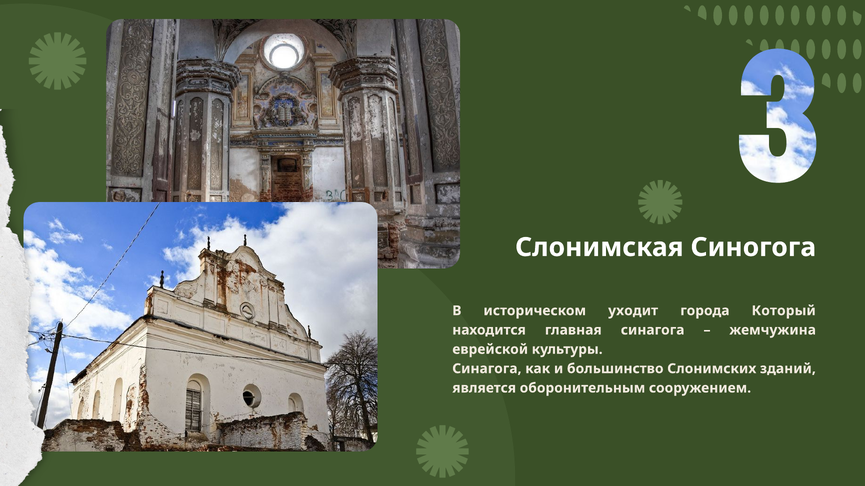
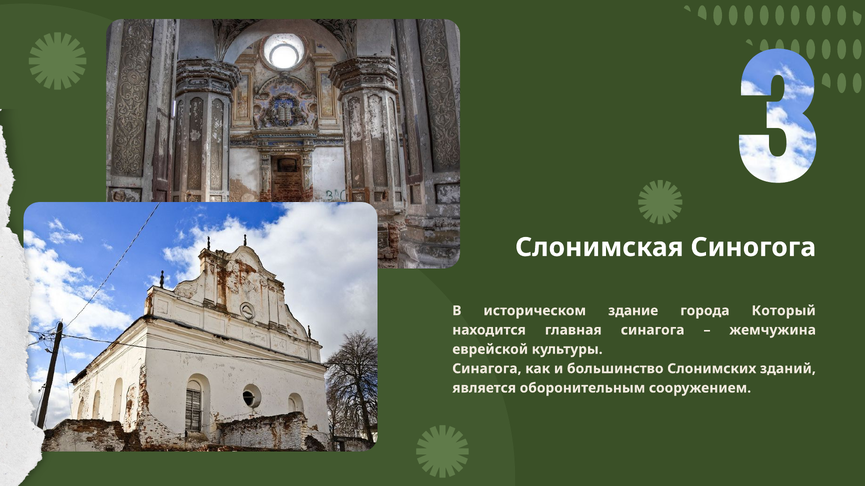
уходит: уходит -> здание
